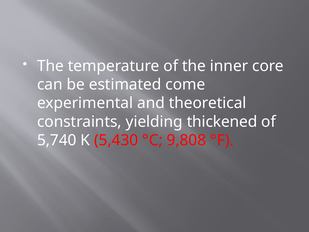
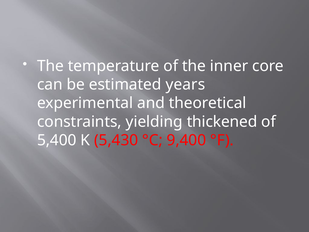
come: come -> years
5,740: 5,740 -> 5,400
9,808: 9,808 -> 9,400
